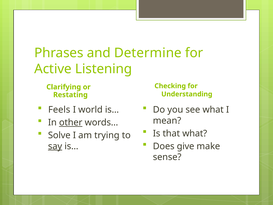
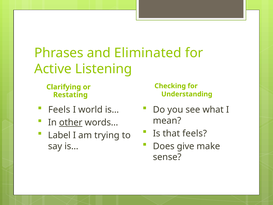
Determine: Determine -> Eliminated
that what: what -> feels
Solve: Solve -> Label
say underline: present -> none
